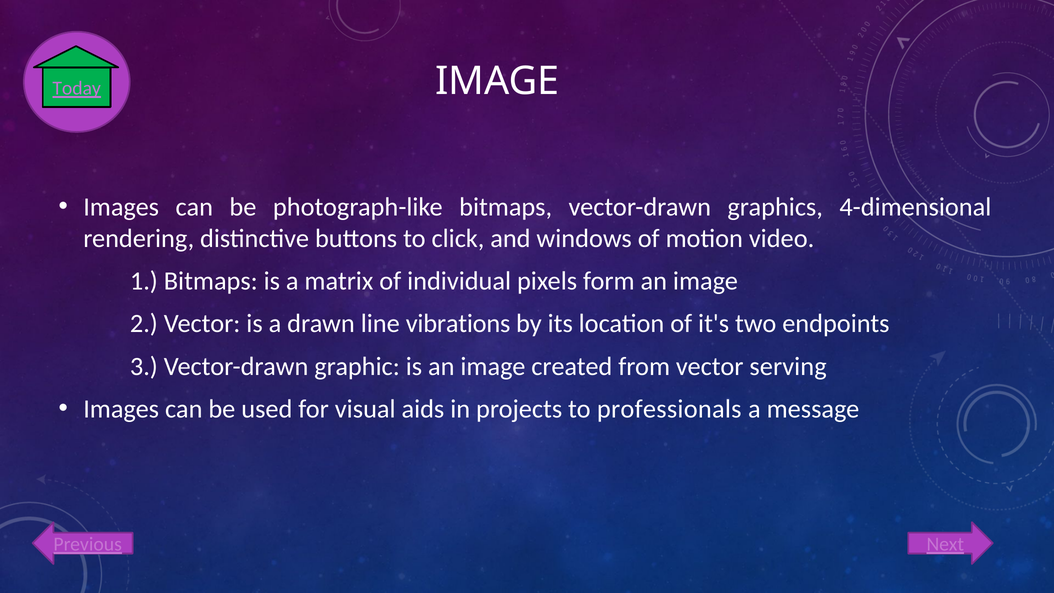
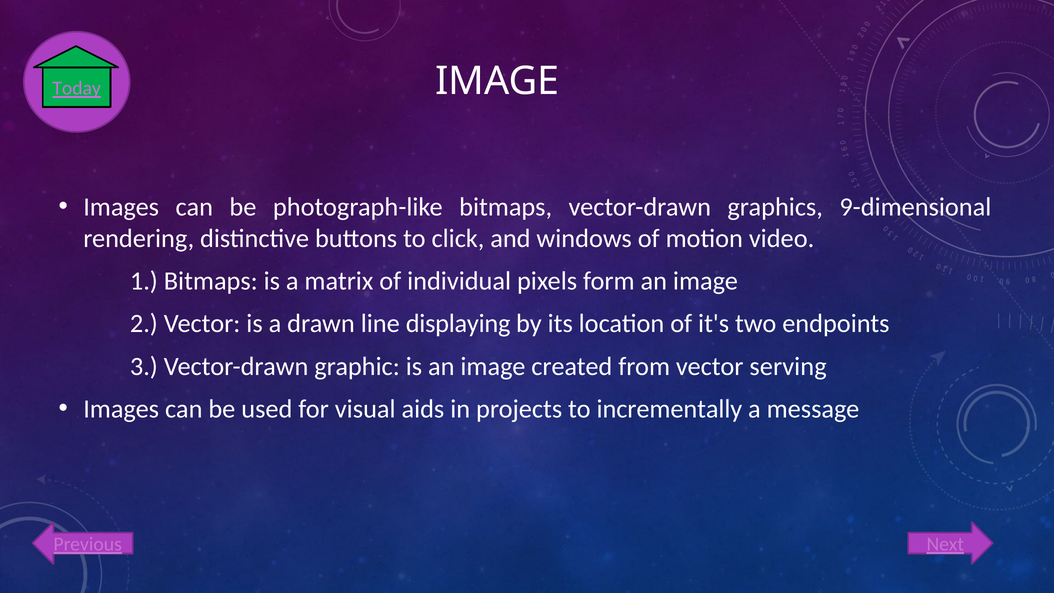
4-dimensional: 4-dimensional -> 9-dimensional
vibrations: vibrations -> displaying
professionals: professionals -> incrementally
